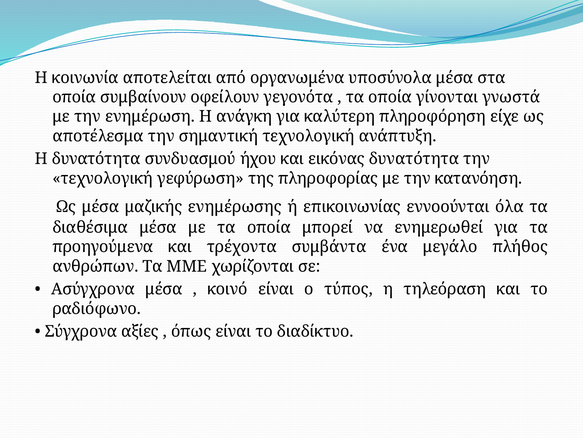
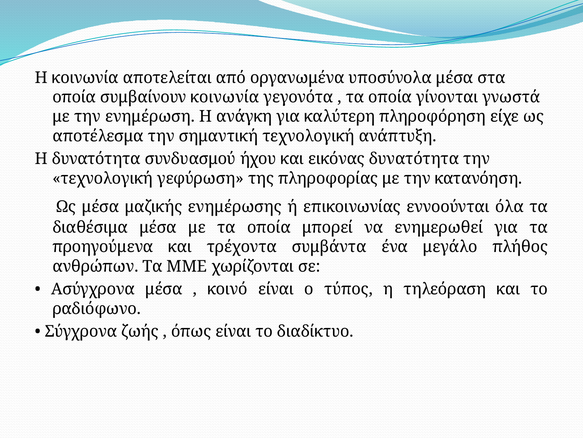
συμβαίνουν οφείλουν: οφείλουν -> κοινωνία
αξίες: αξίες -> ζωής
